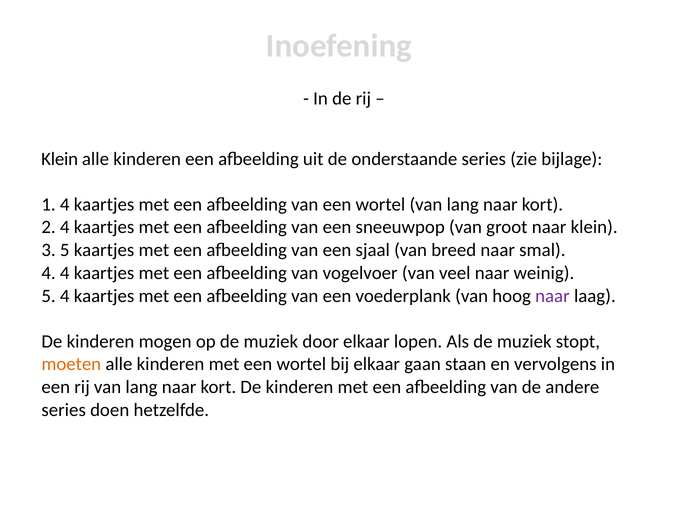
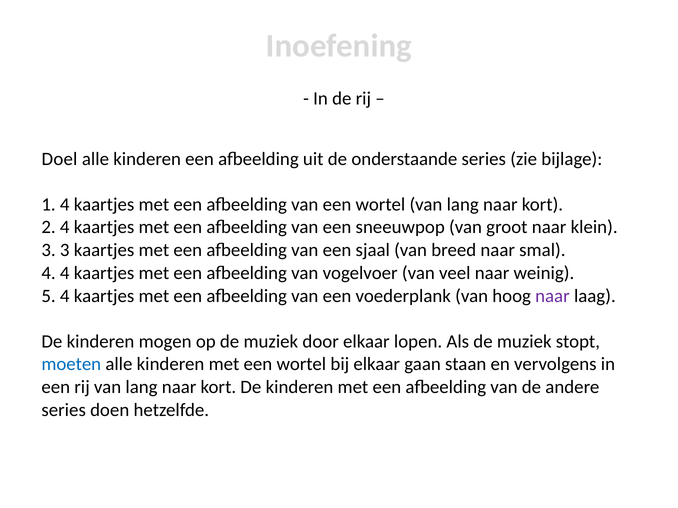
Klein at (60, 159): Klein -> Doel
3 5: 5 -> 3
moeten colour: orange -> blue
